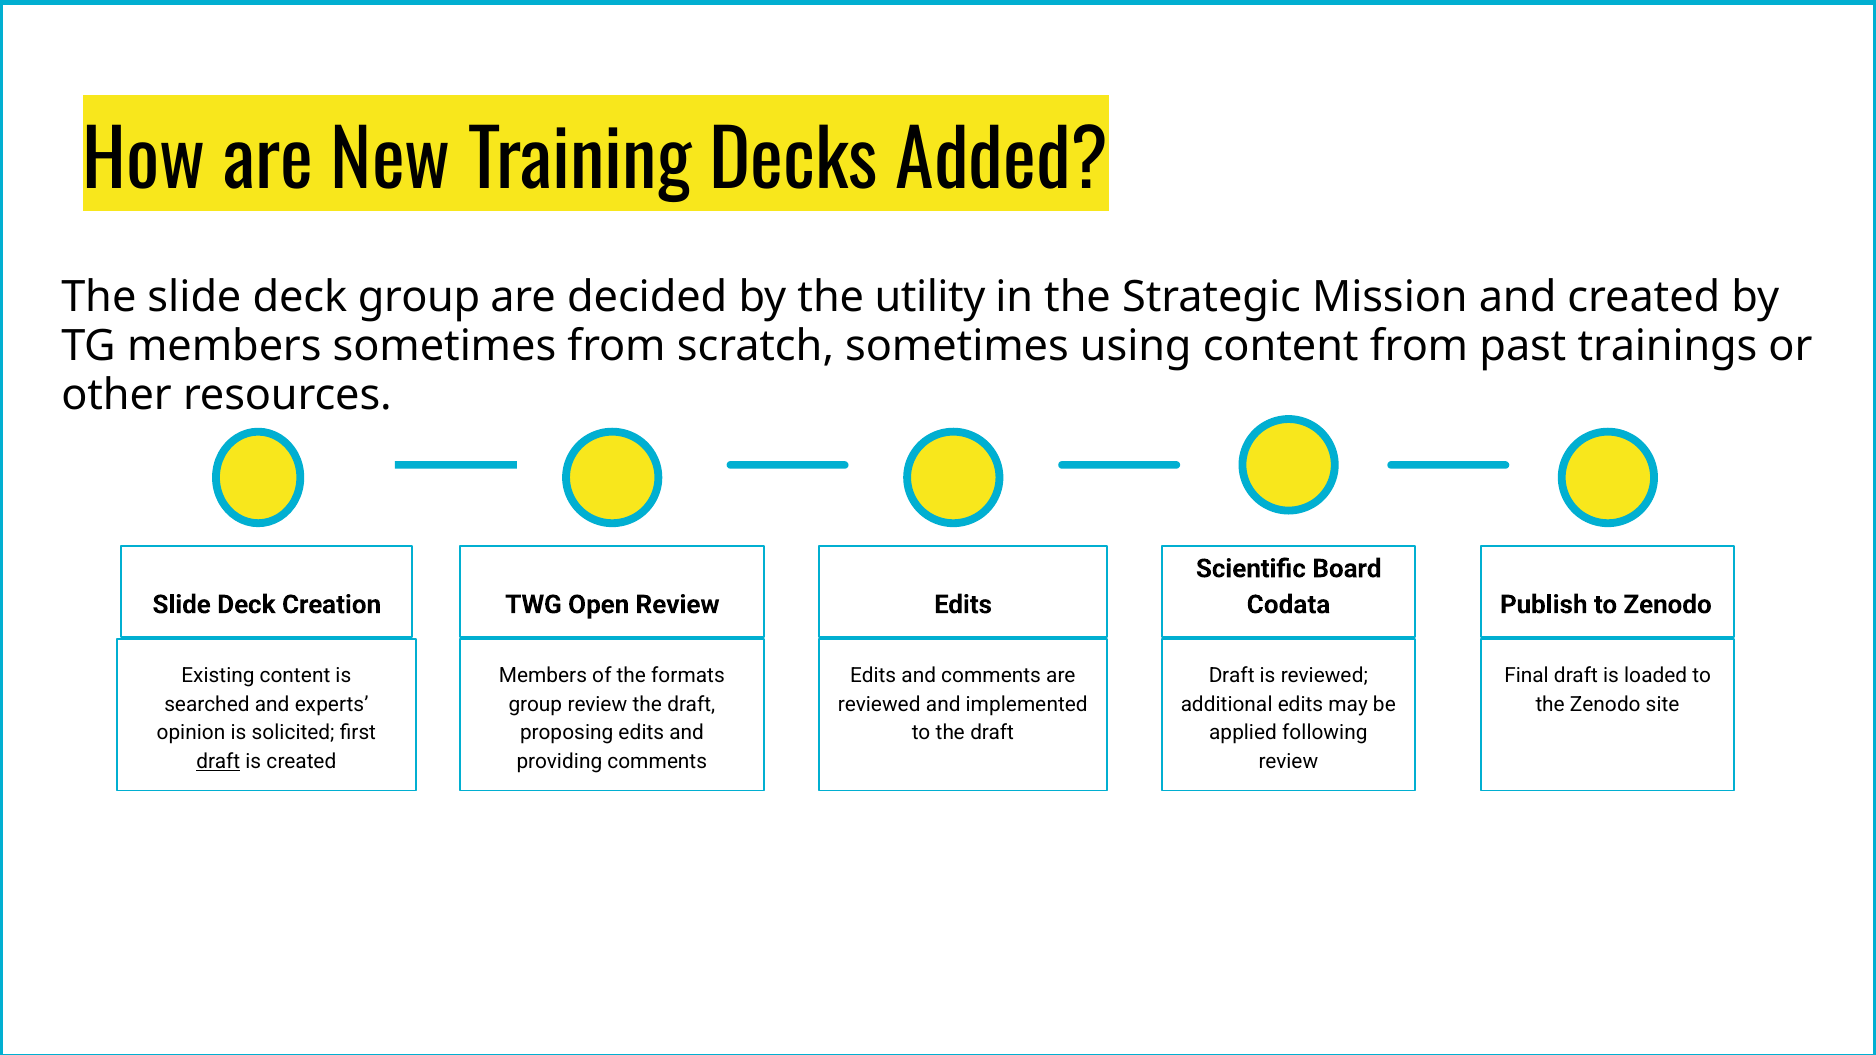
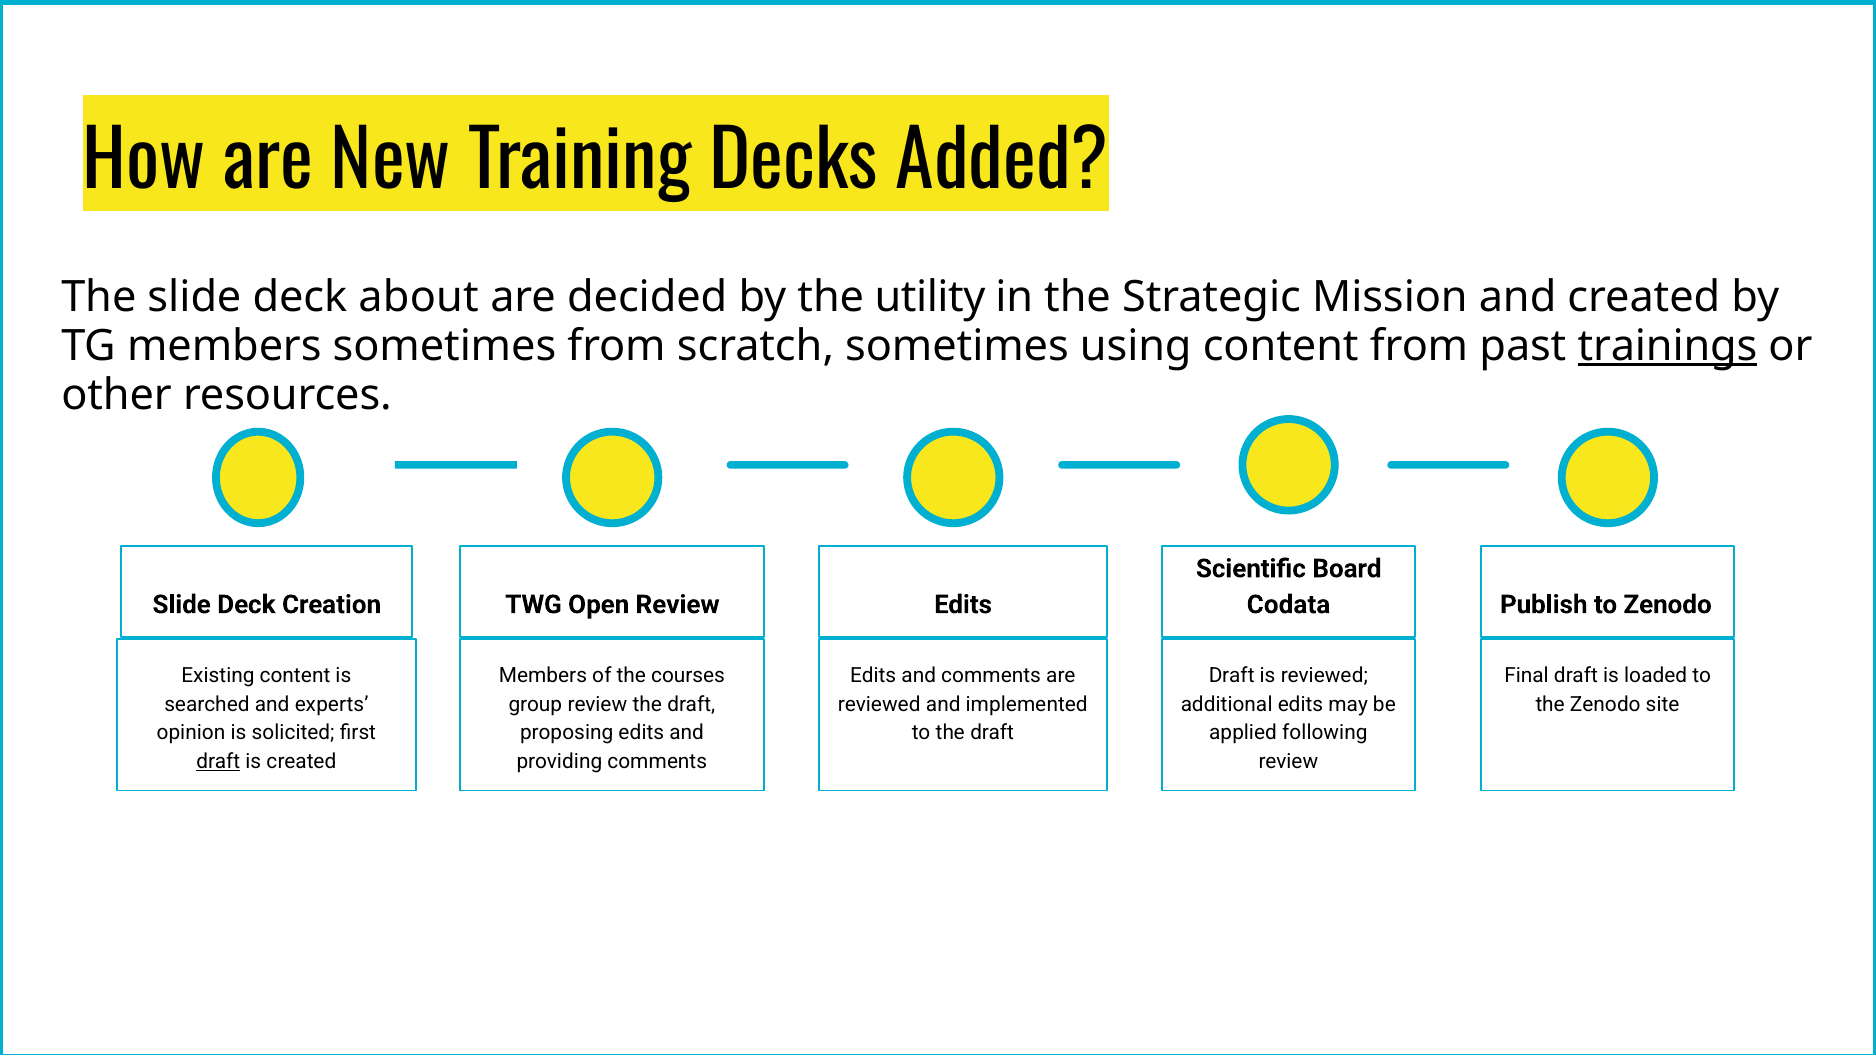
deck group: group -> about
trainings underline: none -> present
formats: formats -> courses
